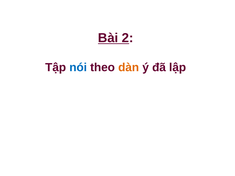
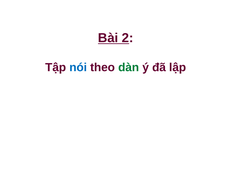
dàn colour: orange -> green
